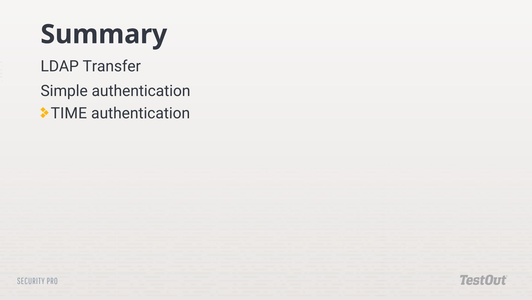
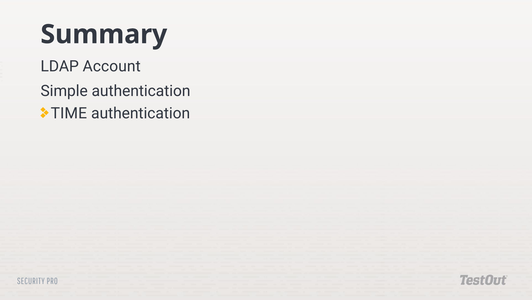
Transfer: Transfer -> Account
